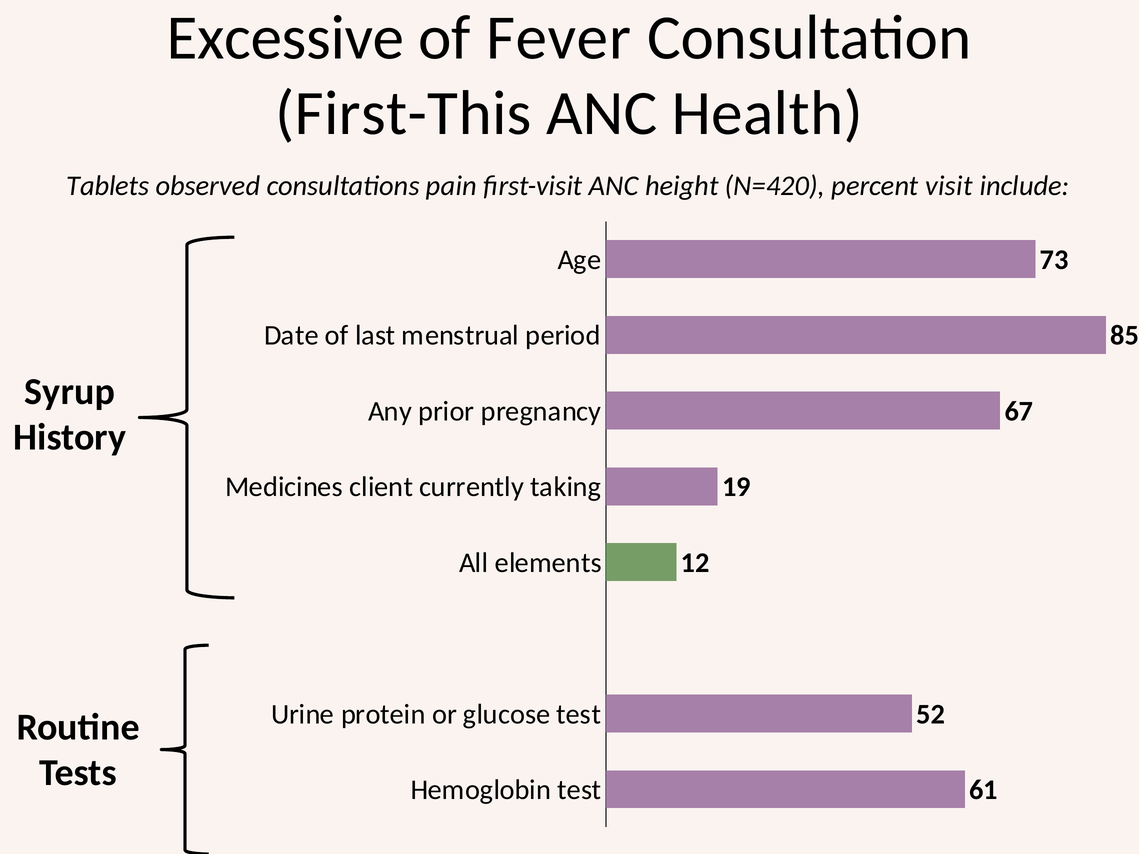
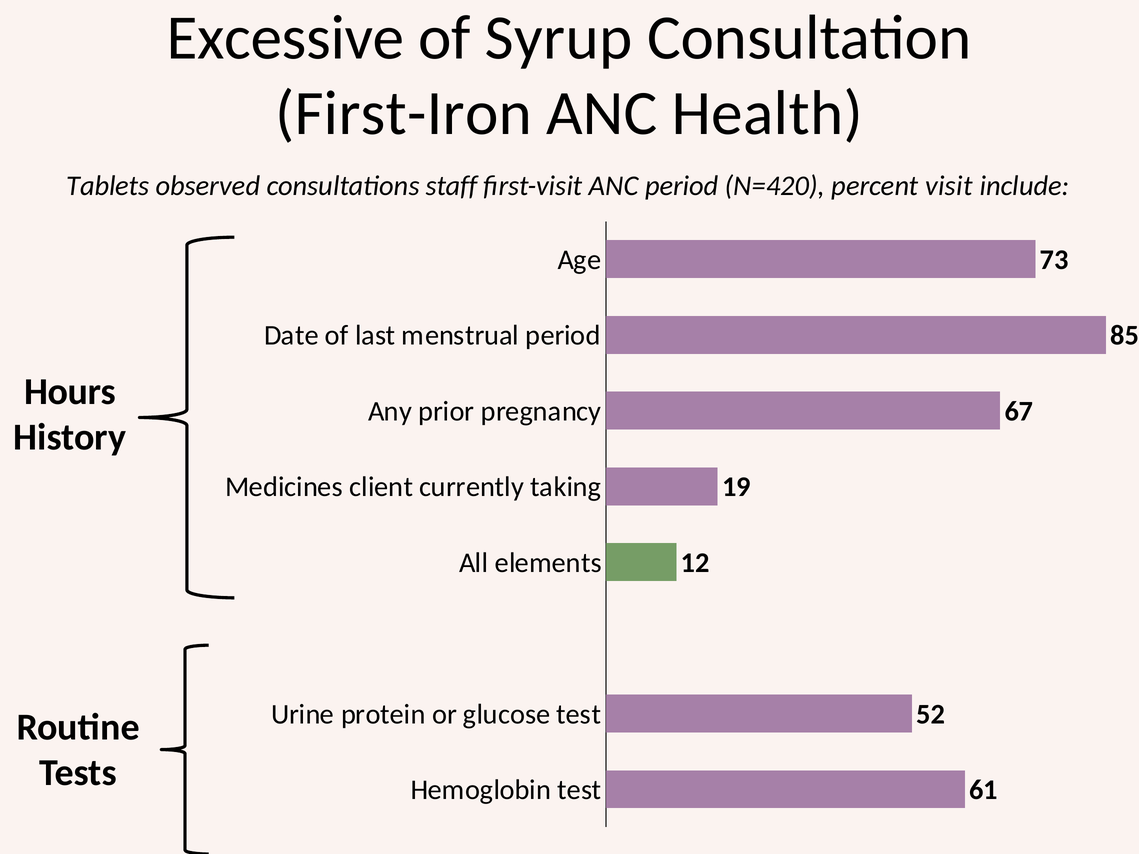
Fever: Fever -> Syrup
First-This: First-This -> First-Iron
pain: pain -> staff
ANC height: height -> period
Syrup: Syrup -> Hours
